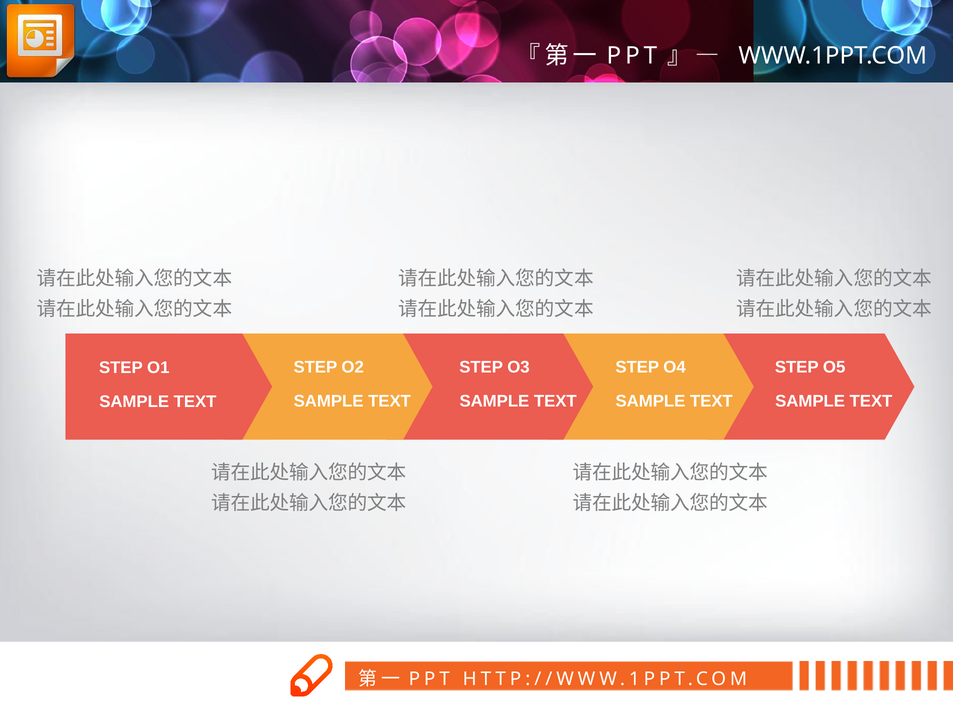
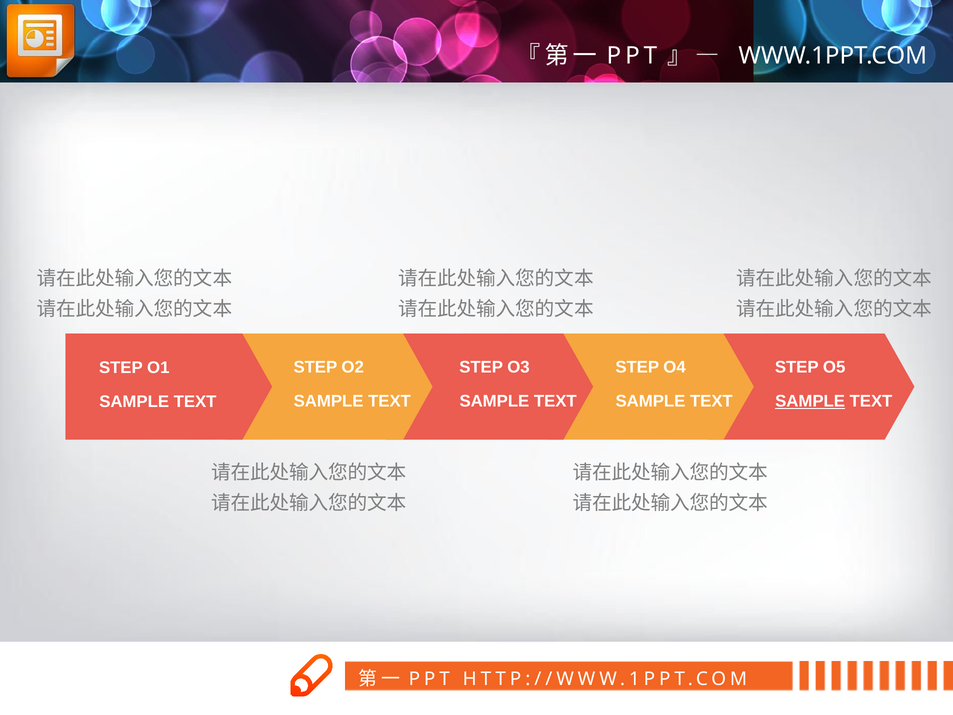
SAMPLE at (810, 401) underline: none -> present
